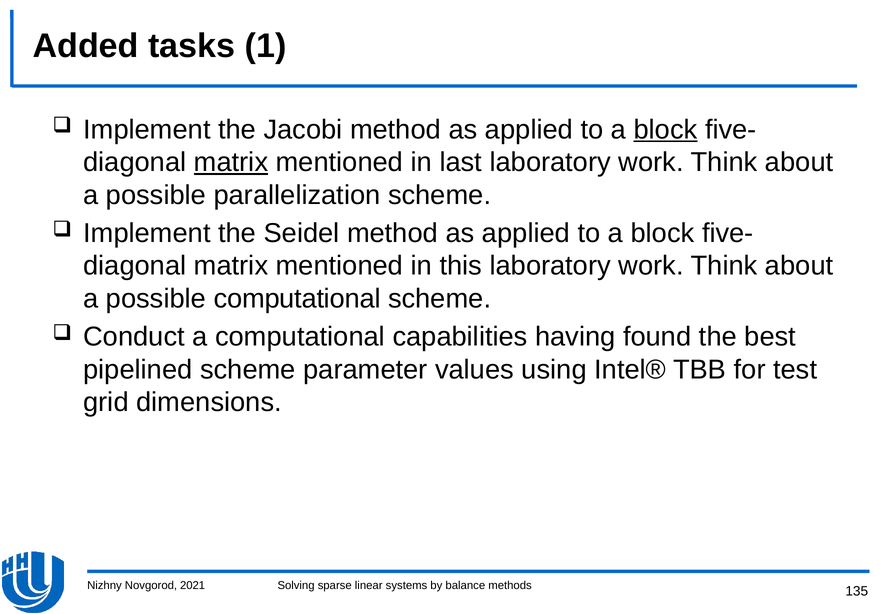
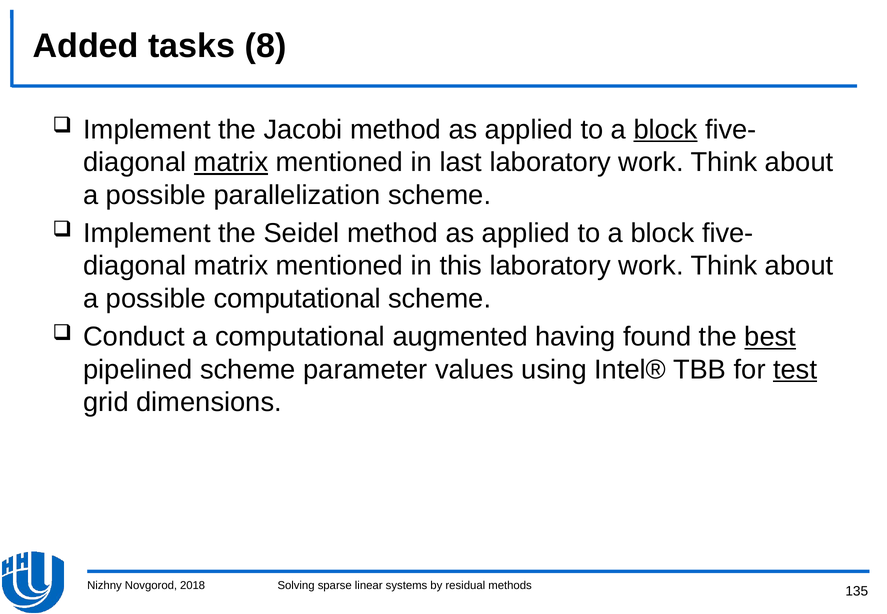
1: 1 -> 8
capabilities: capabilities -> augmented
best underline: none -> present
test underline: none -> present
2021: 2021 -> 2018
balance: balance -> residual
